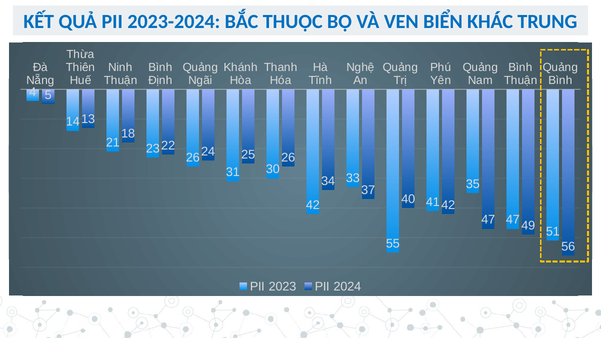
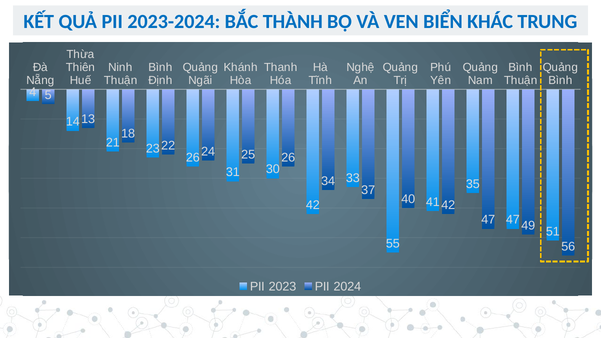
THUỘC: THUỘC -> THÀNH
